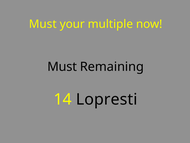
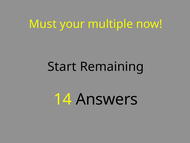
Must at (62, 67): Must -> Start
Lopresti: Lopresti -> Answers
